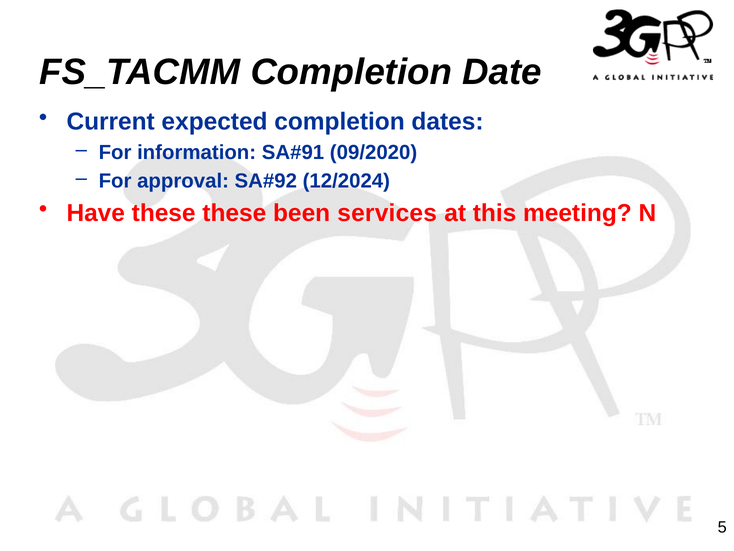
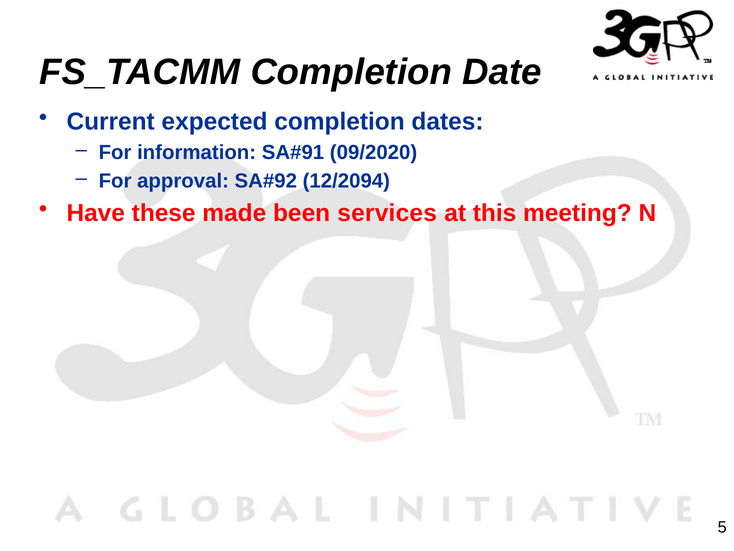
12/2024: 12/2024 -> 12/2094
these these: these -> made
